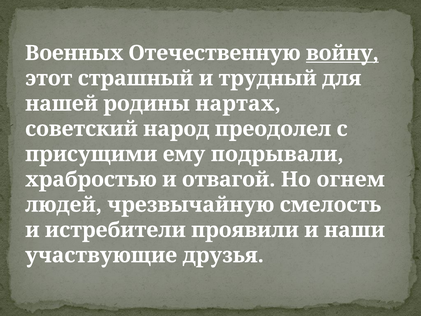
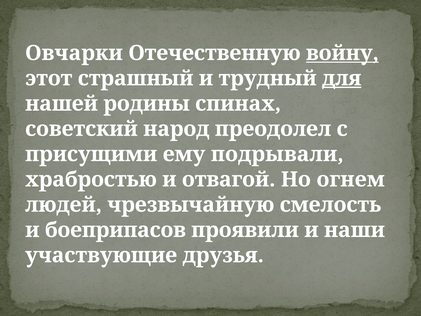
Военных: Военных -> Овчарки
для underline: none -> present
нартах: нартах -> спинах
истребители: истребители -> боеприпасов
